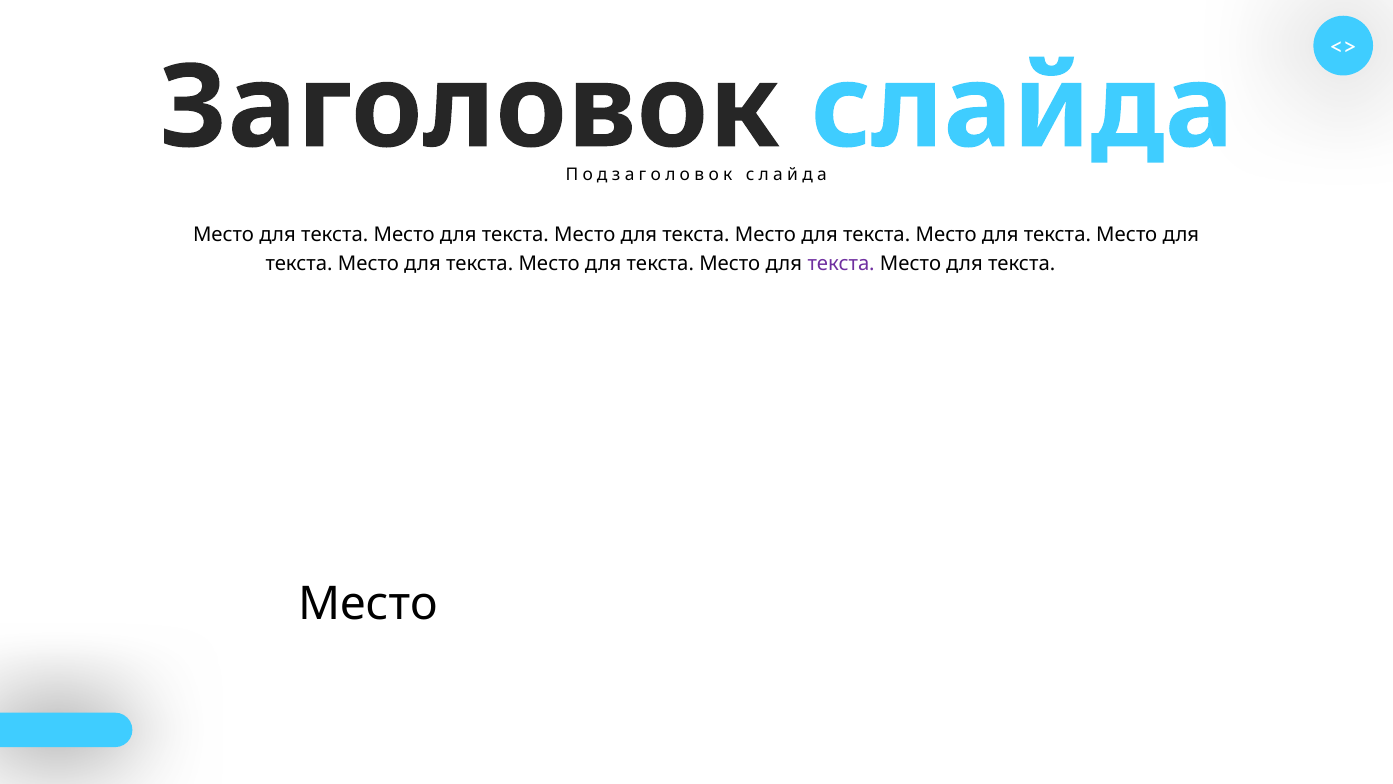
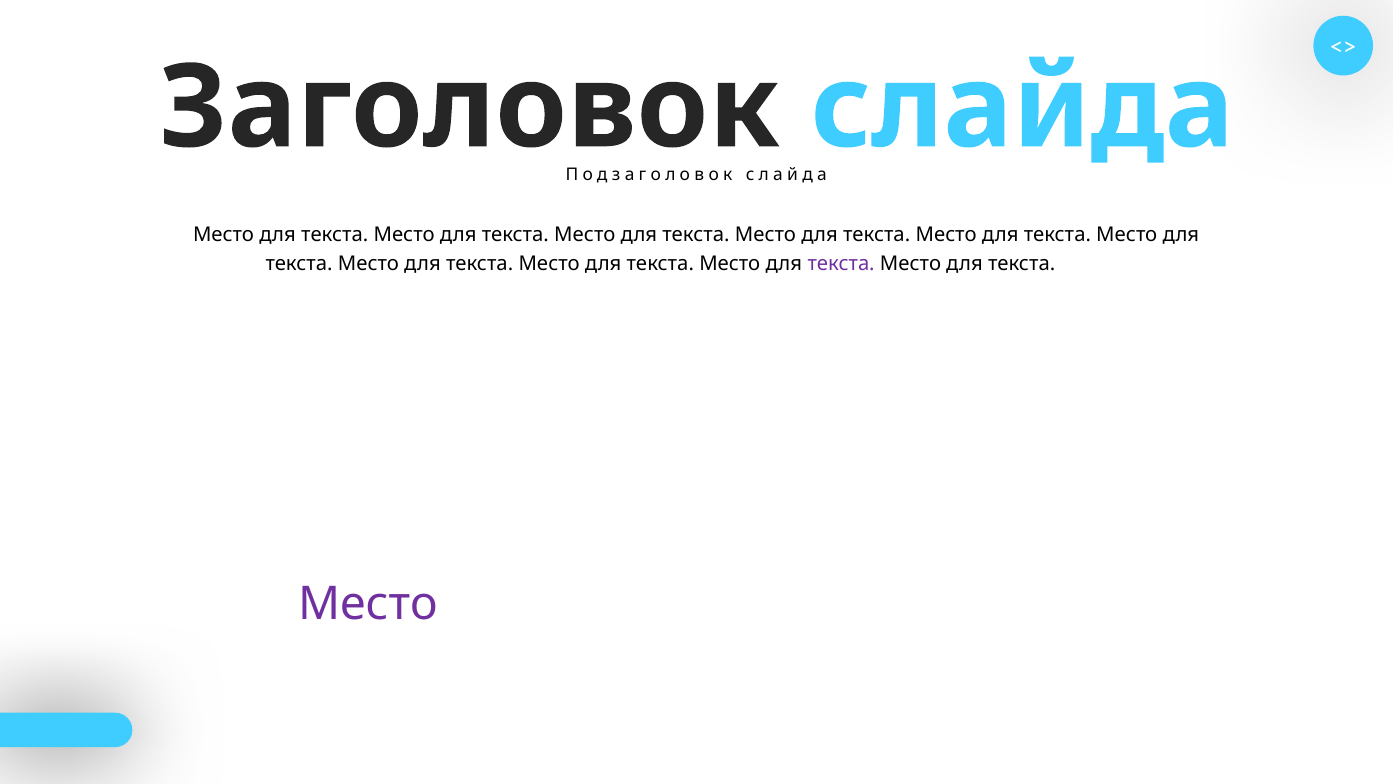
Место at (368, 604) colour: black -> purple
